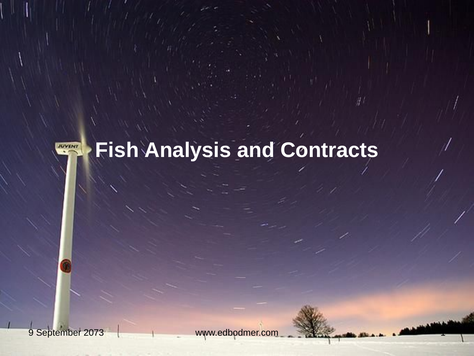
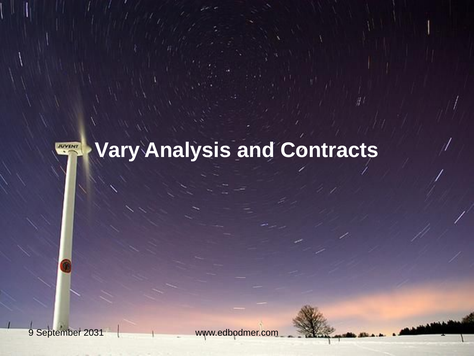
Fish: Fish -> Vary
2073: 2073 -> 2031
